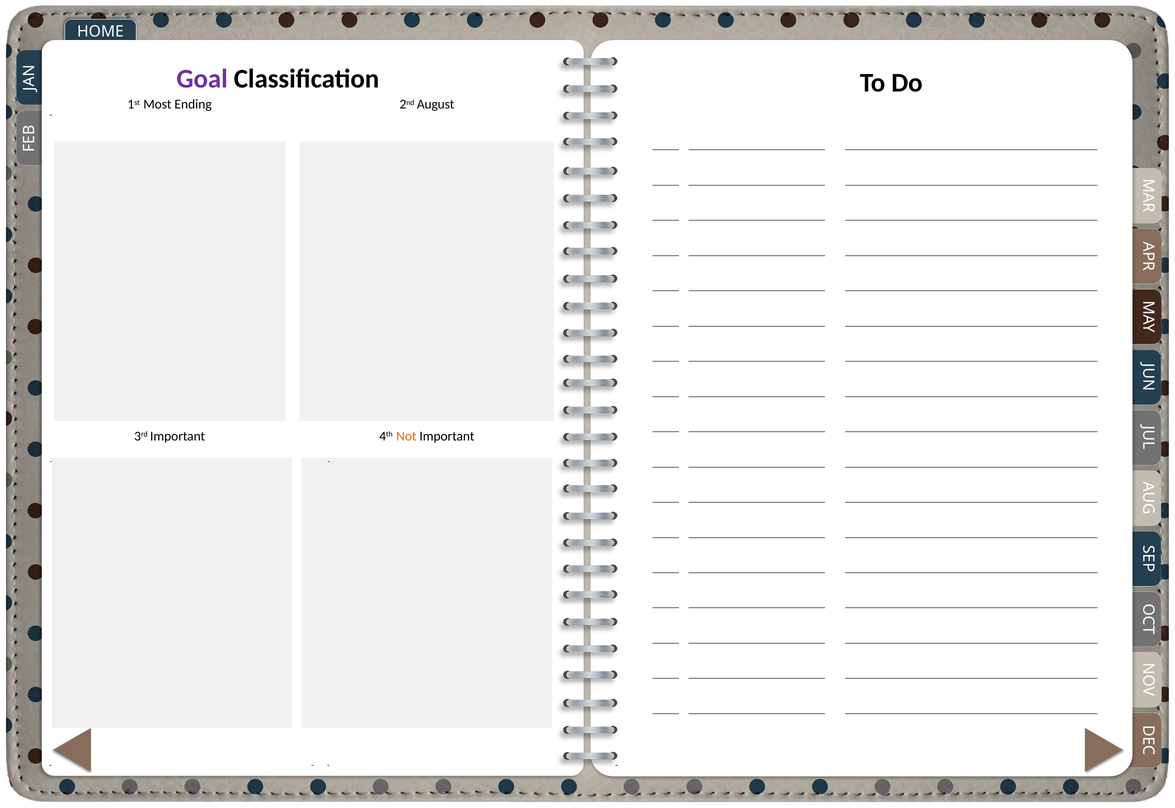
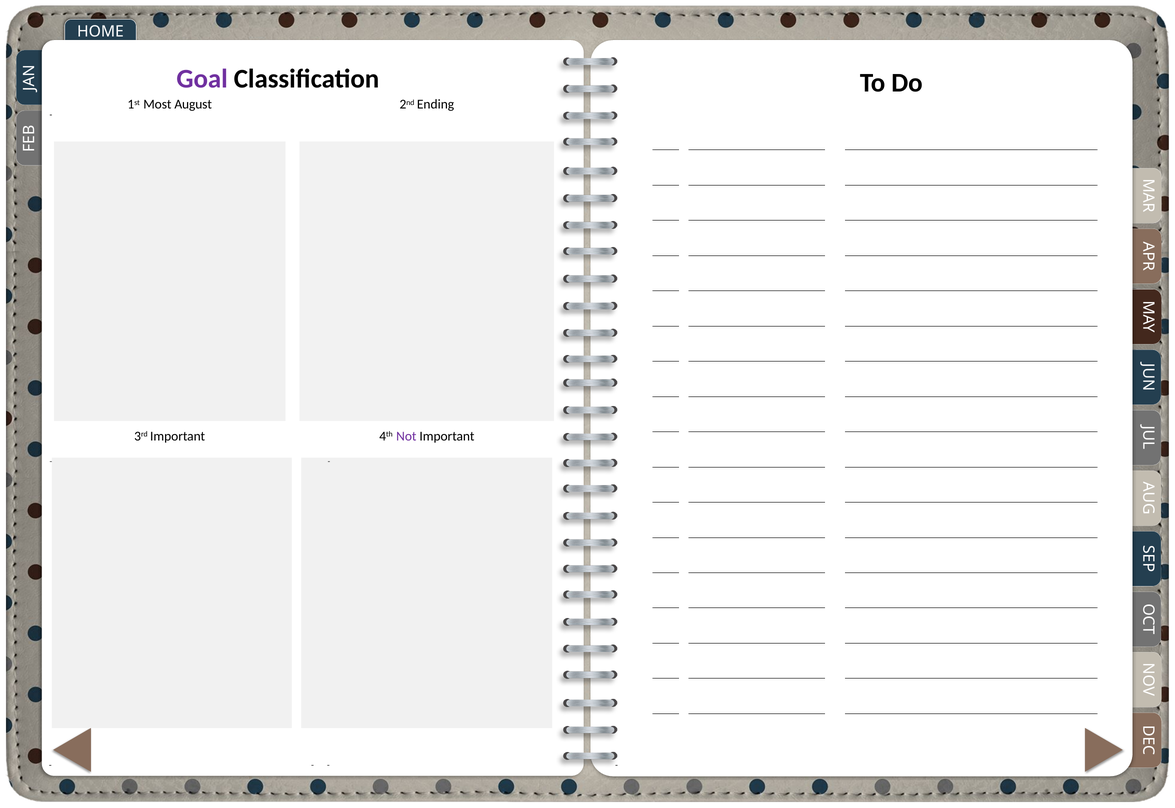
Ending: Ending -> August
August: August -> Ending
Not colour: orange -> purple
